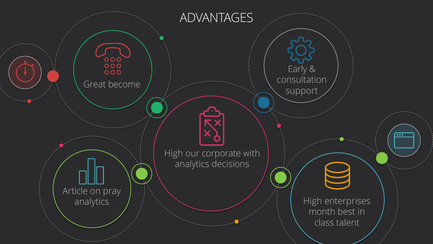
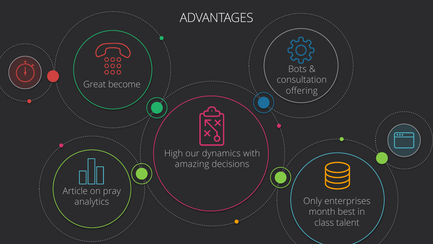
Early: Early -> Bots
support: support -> offering
corporate: corporate -> dynamics
analytics at (192, 164): analytics -> amazing
High at (313, 201): High -> Only
